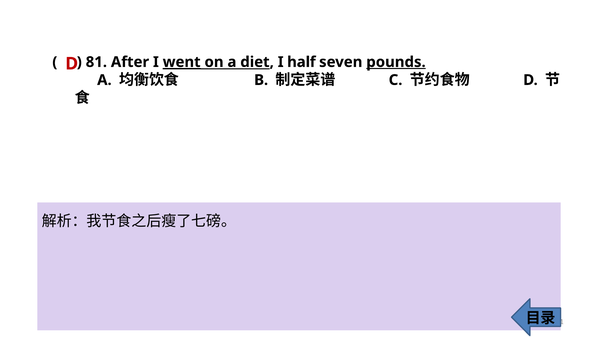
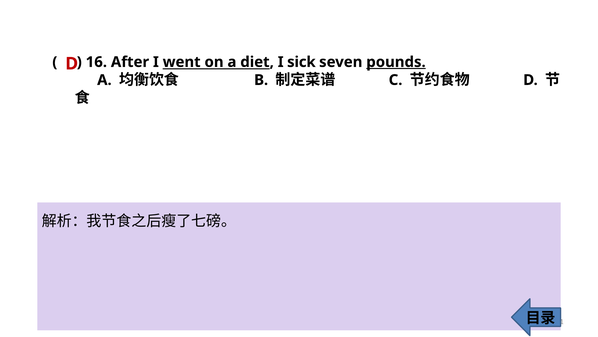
81: 81 -> 16
went underline: present -> none
half: half -> sick
